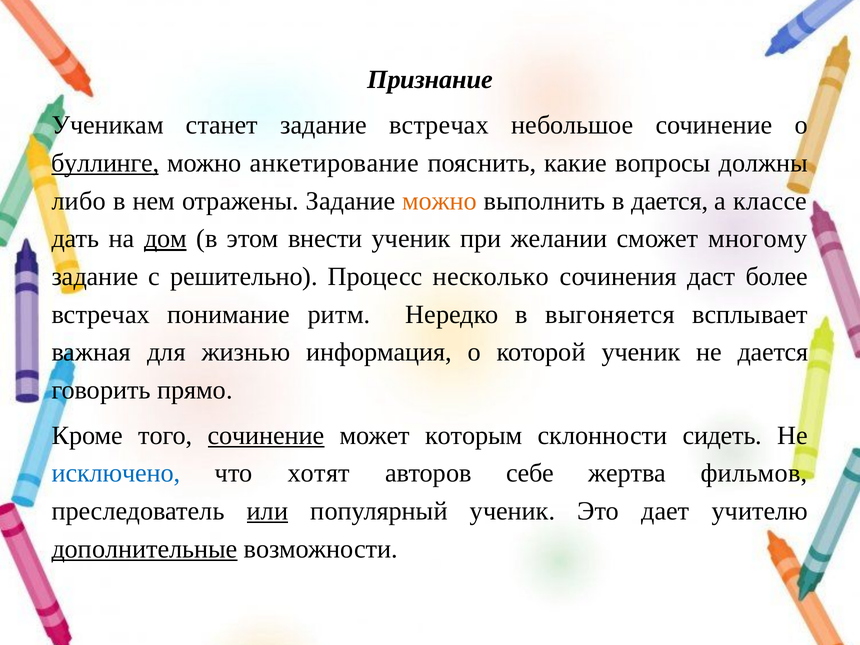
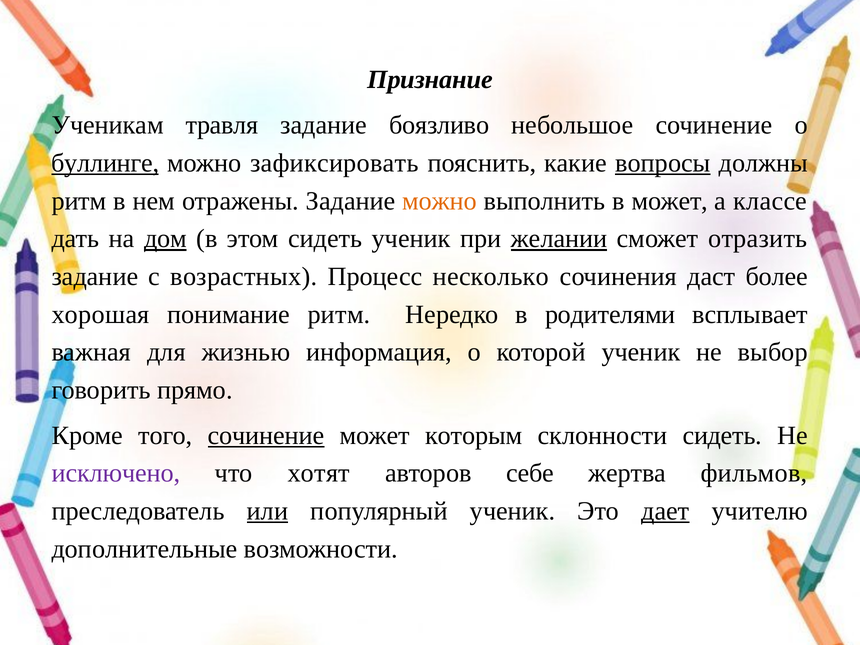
станет: станет -> травля
задание встречах: встречах -> боязливо
анкетирование: анкетирование -> зафиксировать
вопросы underline: none -> present
либо at (79, 201): либо -> ритм
в дается: дается -> может
этом внести: внести -> сидеть
желании underline: none -> present
многому: многому -> отразить
решительно: решительно -> возрастных
встречах at (101, 314): встречах -> хорошая
выгоняется: выгоняется -> родителями
не дается: дается -> выбор
исключено colour: blue -> purple
дает underline: none -> present
дополнительные underline: present -> none
